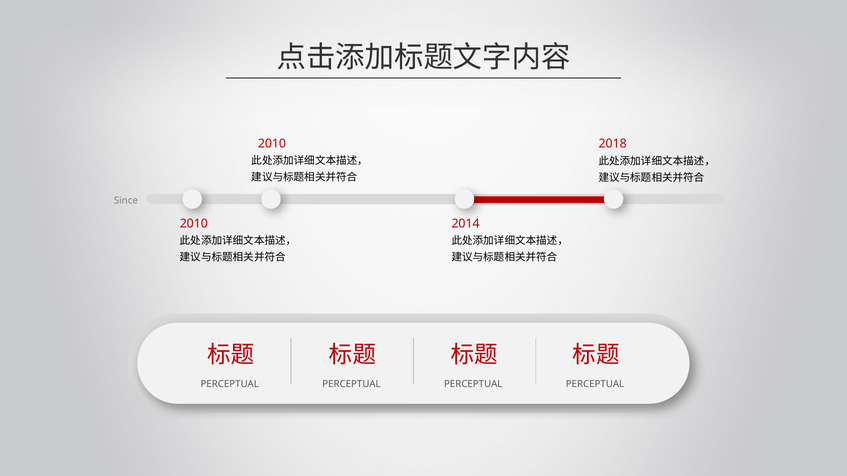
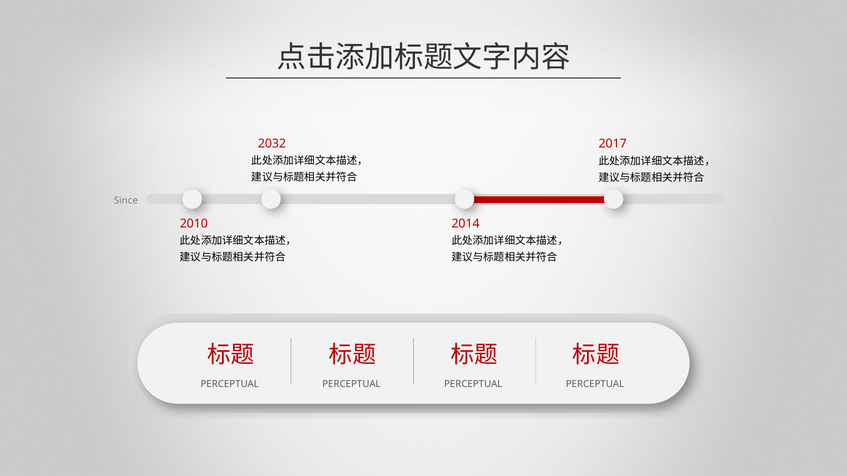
2010 at (272, 144): 2010 -> 2032
2018: 2018 -> 2017
